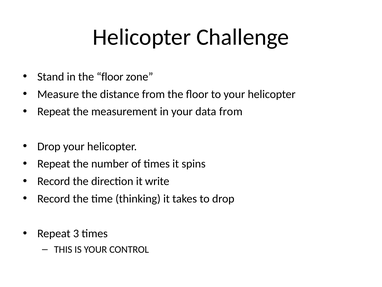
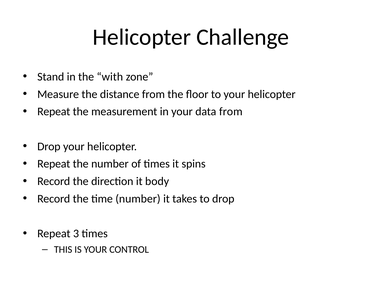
in the floor: floor -> with
write: write -> body
time thinking: thinking -> number
